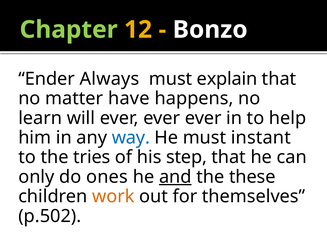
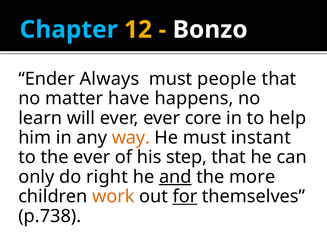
Chapter colour: light green -> light blue
explain: explain -> people
ever ever ever: ever -> core
way colour: blue -> orange
the tries: tries -> ever
ones: ones -> right
these: these -> more
for underline: none -> present
p.502: p.502 -> p.738
